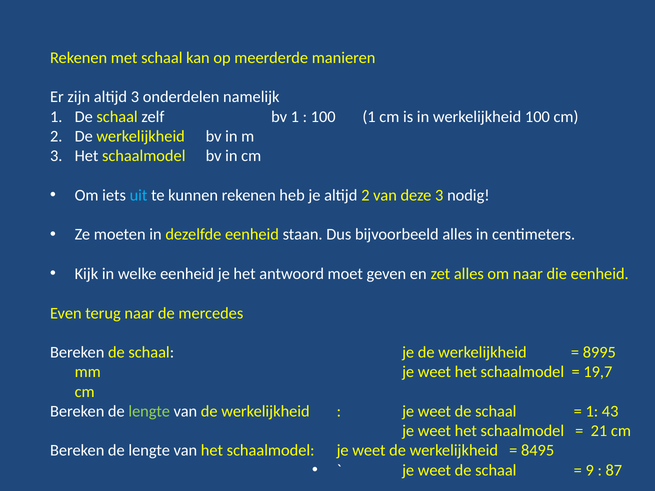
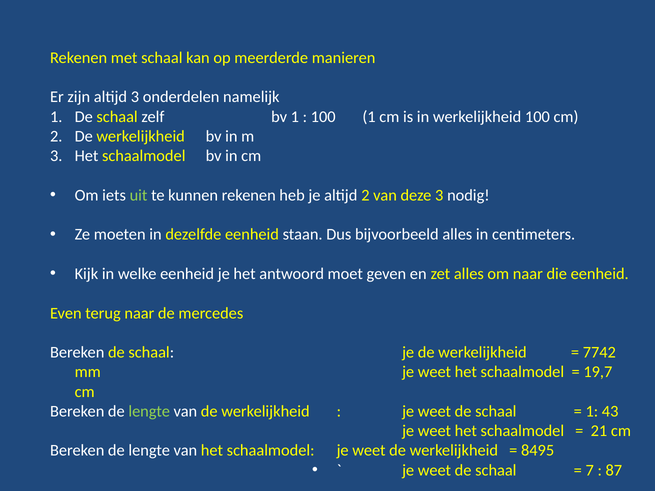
uit colour: light blue -> light green
8995: 8995 -> 7742
9: 9 -> 7
